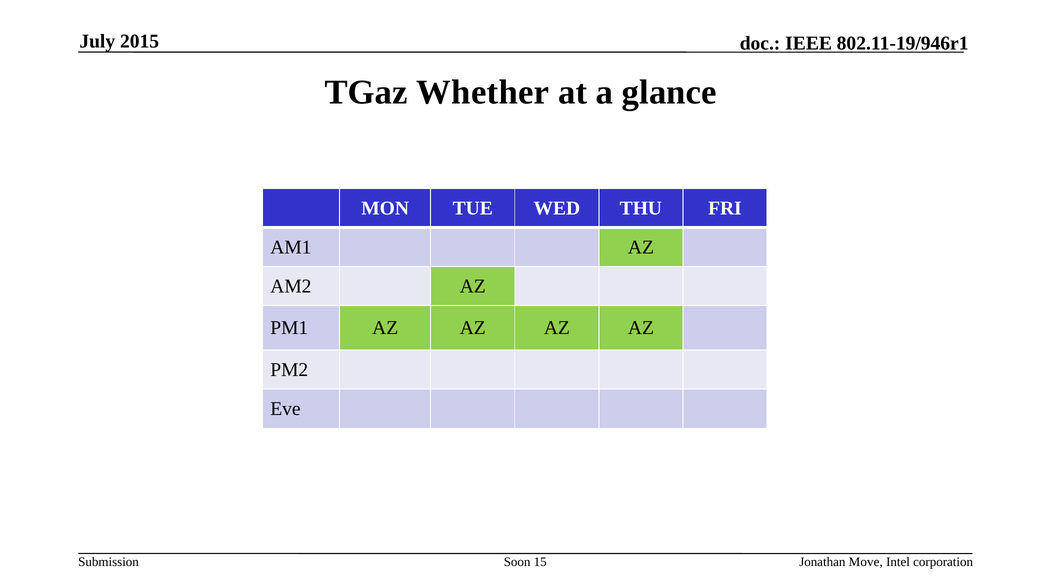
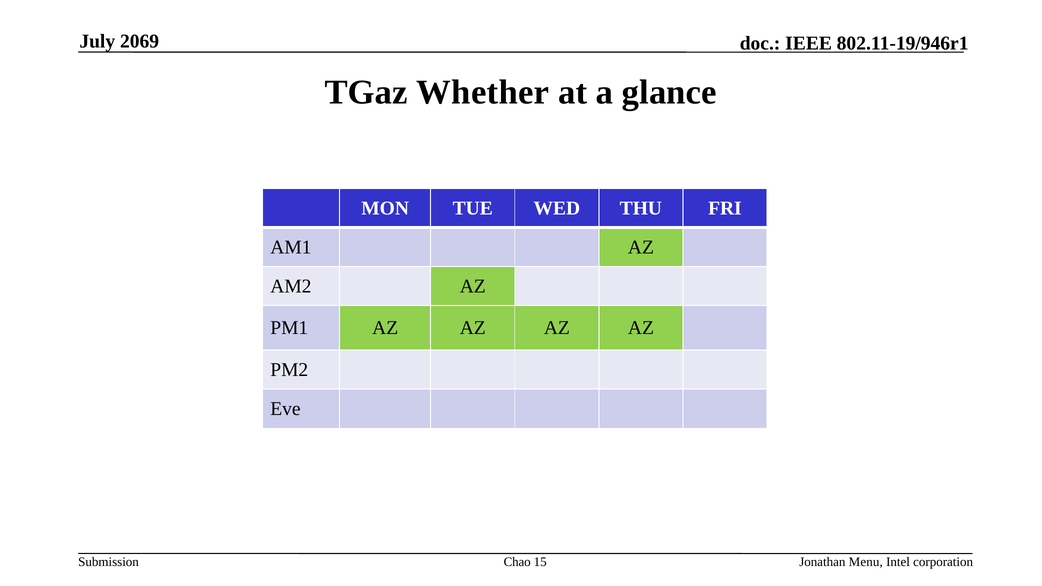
2015: 2015 -> 2069
Soon: Soon -> Chao
Move: Move -> Menu
